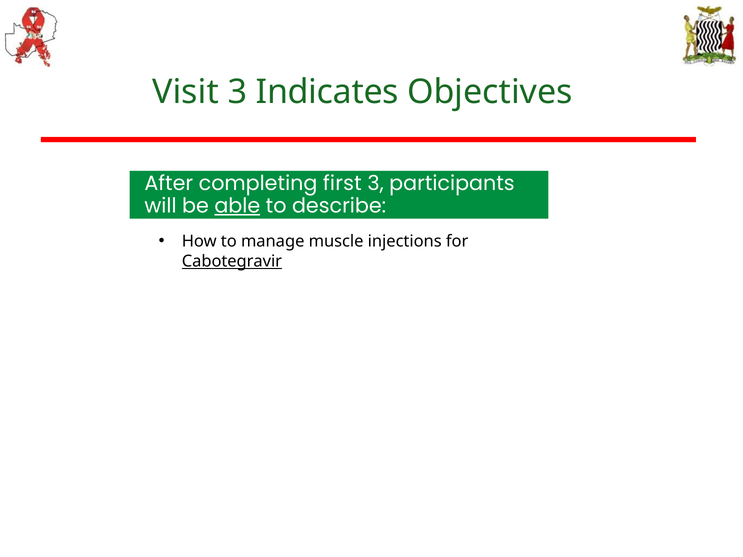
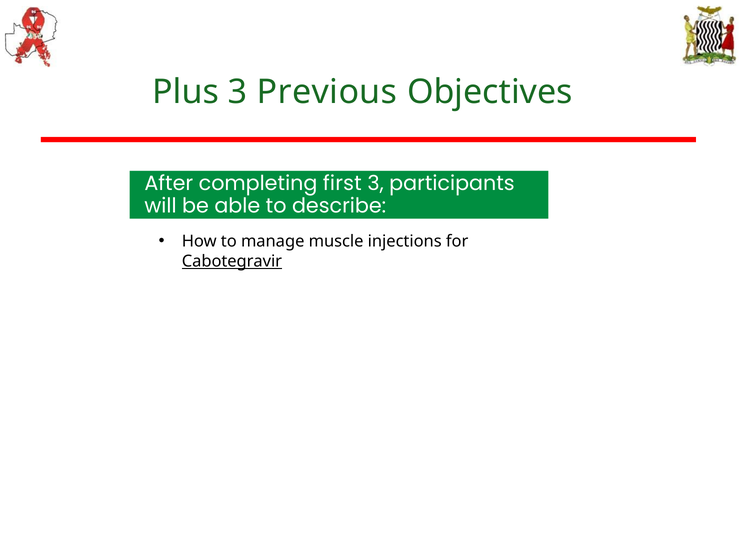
Visit: Visit -> Plus
Indicates: Indicates -> Previous
able underline: present -> none
